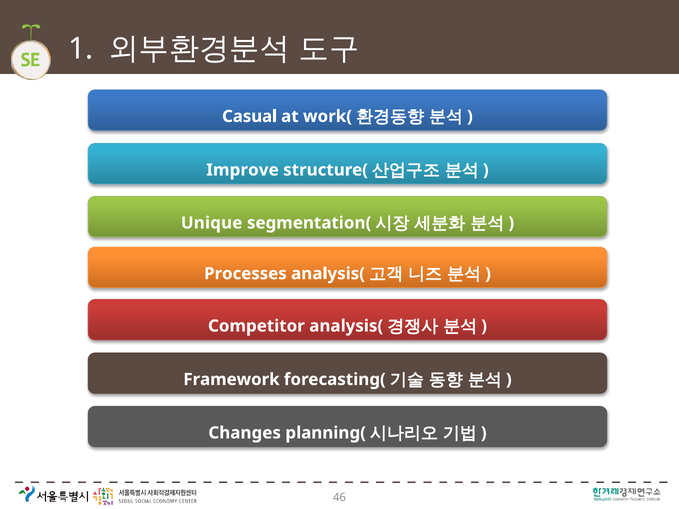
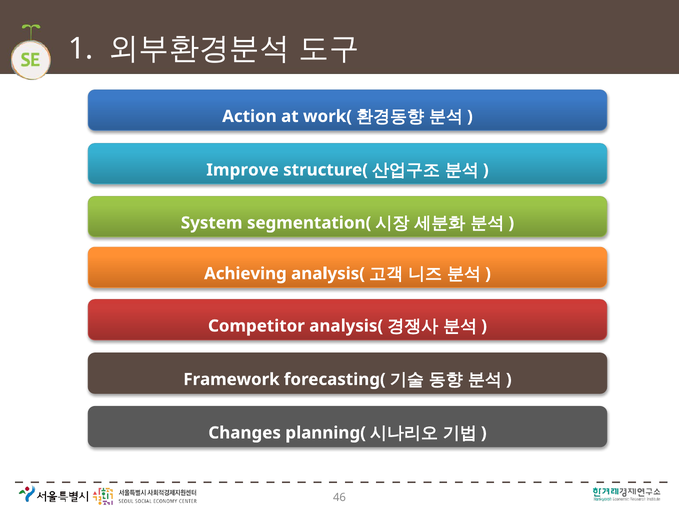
Casual: Casual -> Action
Unique: Unique -> System
Processes: Processes -> Achieving
